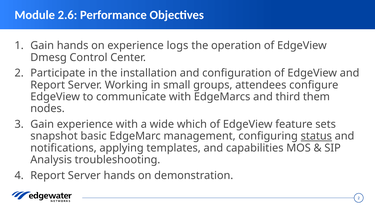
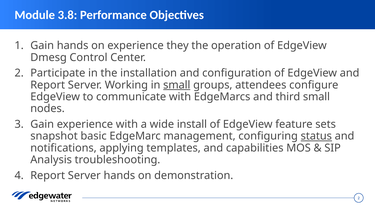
2.6: 2.6 -> 3.8
logs: logs -> they
small at (177, 85) underline: none -> present
third them: them -> small
which: which -> install
